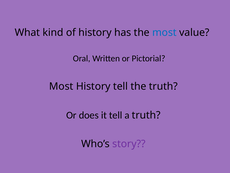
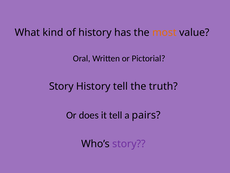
most at (164, 33) colour: blue -> orange
Most at (61, 86): Most -> Story
a truth: truth -> pairs
